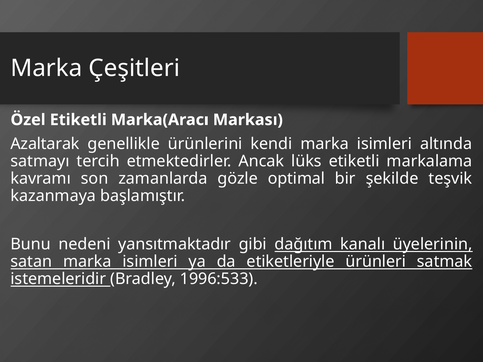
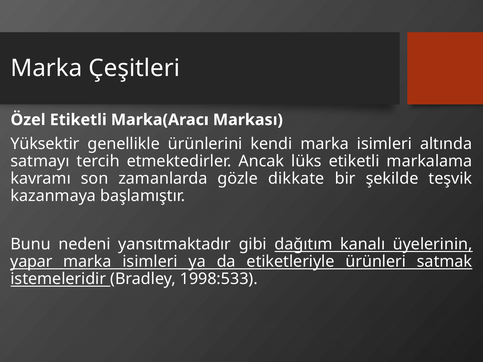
Azaltarak: Azaltarak -> Yüksektir
optimal: optimal -> dikkate
satan: satan -> yapar
1996:533: 1996:533 -> 1998:533
